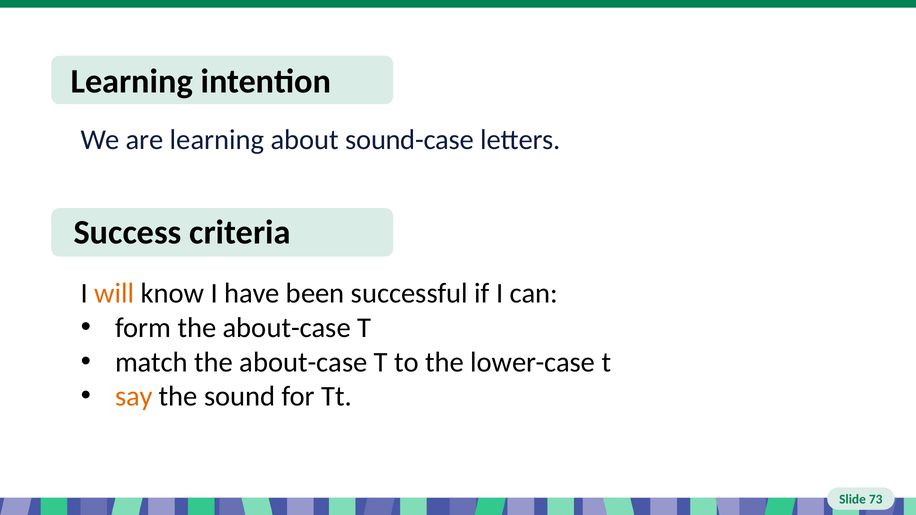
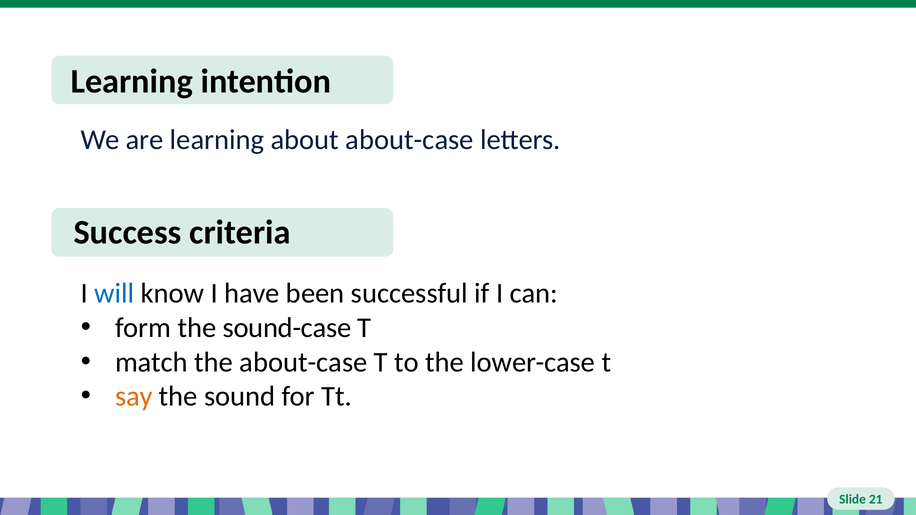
about sound-case: sound-case -> about-case
will colour: orange -> blue
form the about-case: about-case -> sound-case
73: 73 -> 21
